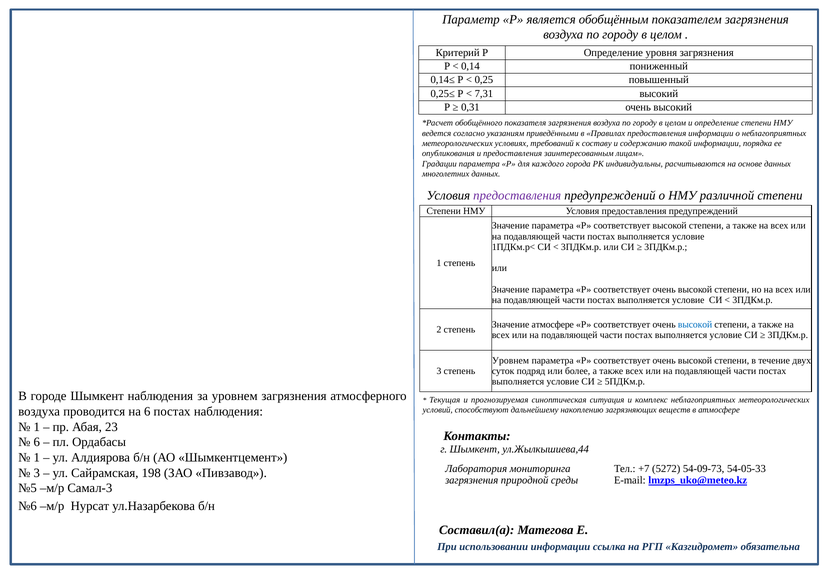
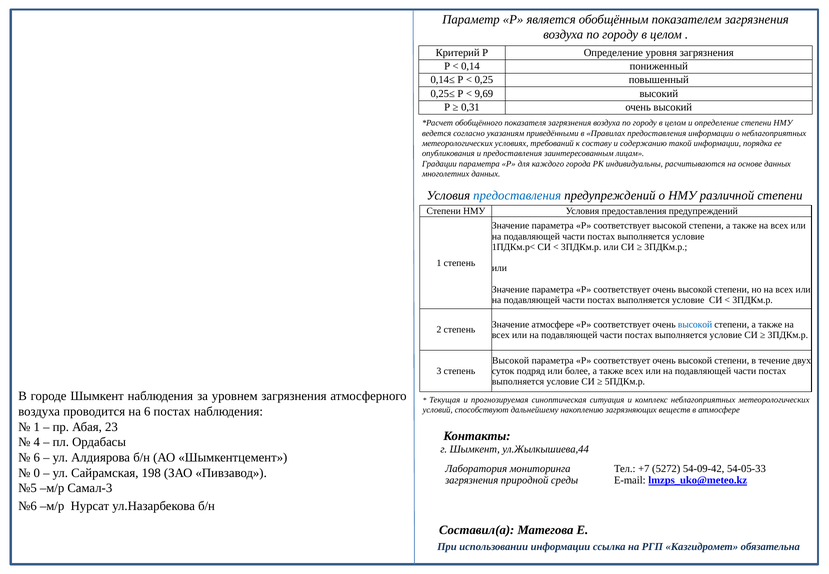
7,31: 7,31 -> 9,69
предоставления at (517, 195) colour: purple -> blue
Уровнем at (511, 361): Уровнем -> Высокой
6 at (37, 442): 6 -> 4
1 at (37, 457): 1 -> 6
54-09-73: 54-09-73 -> 54-09-42
3 at (37, 473): 3 -> 0
